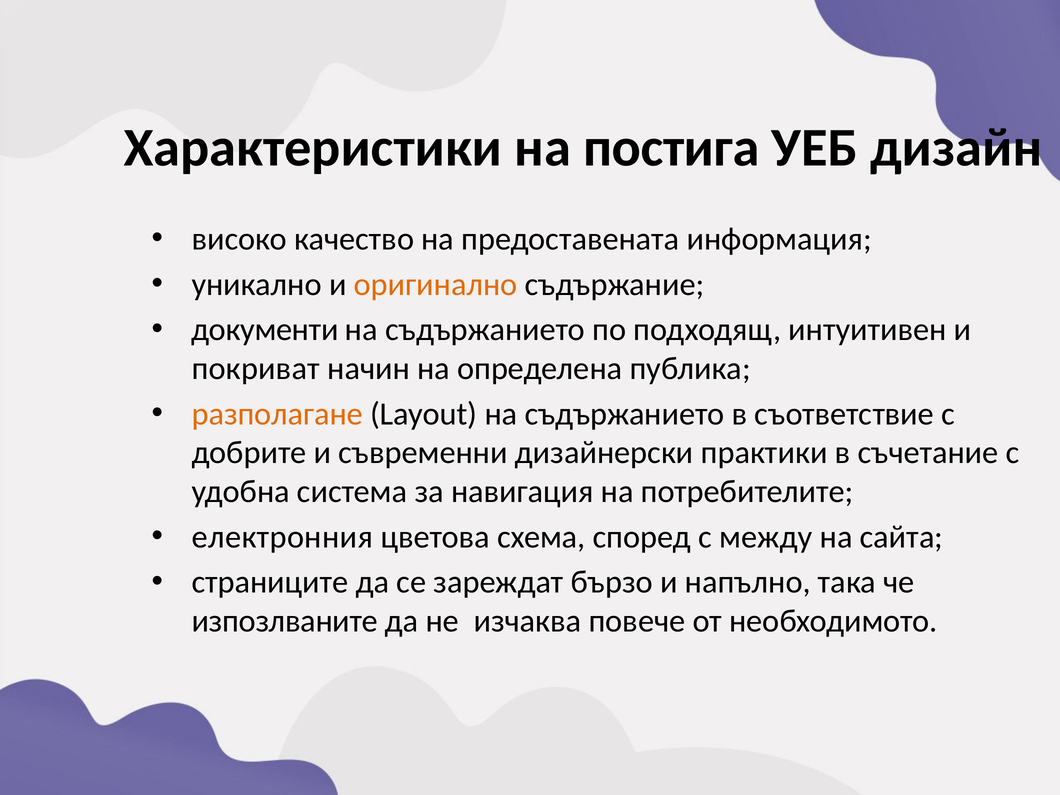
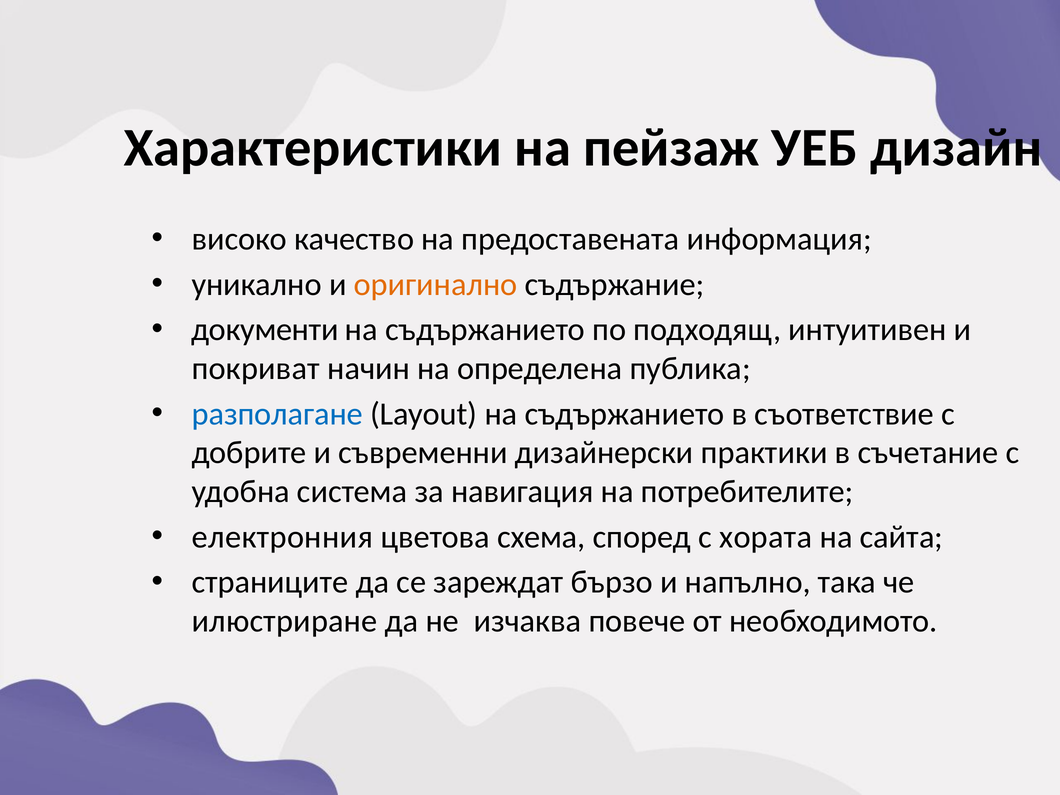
постига: постига -> пейзаж
разполагане colour: orange -> blue
между: между -> хората
изпозлваните: изпозлваните -> илюстриране
